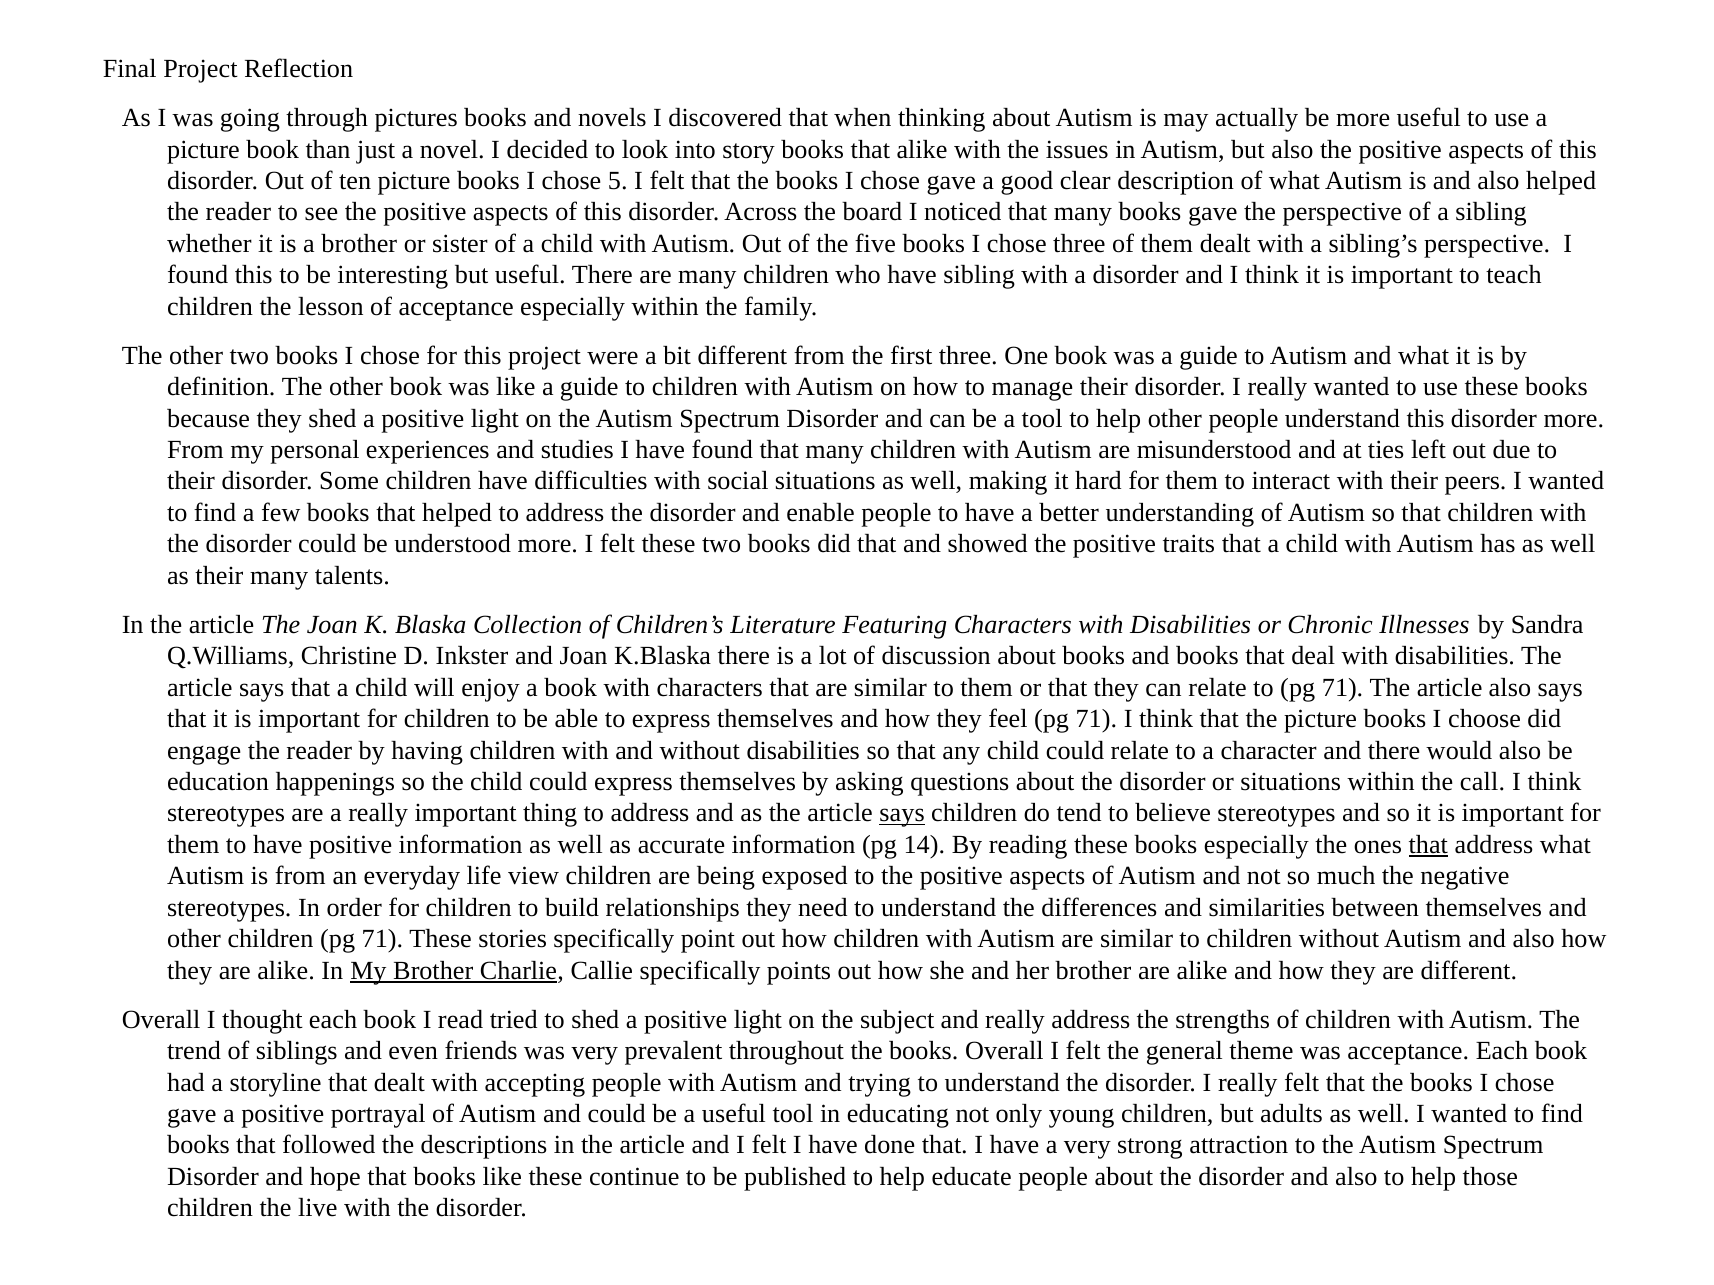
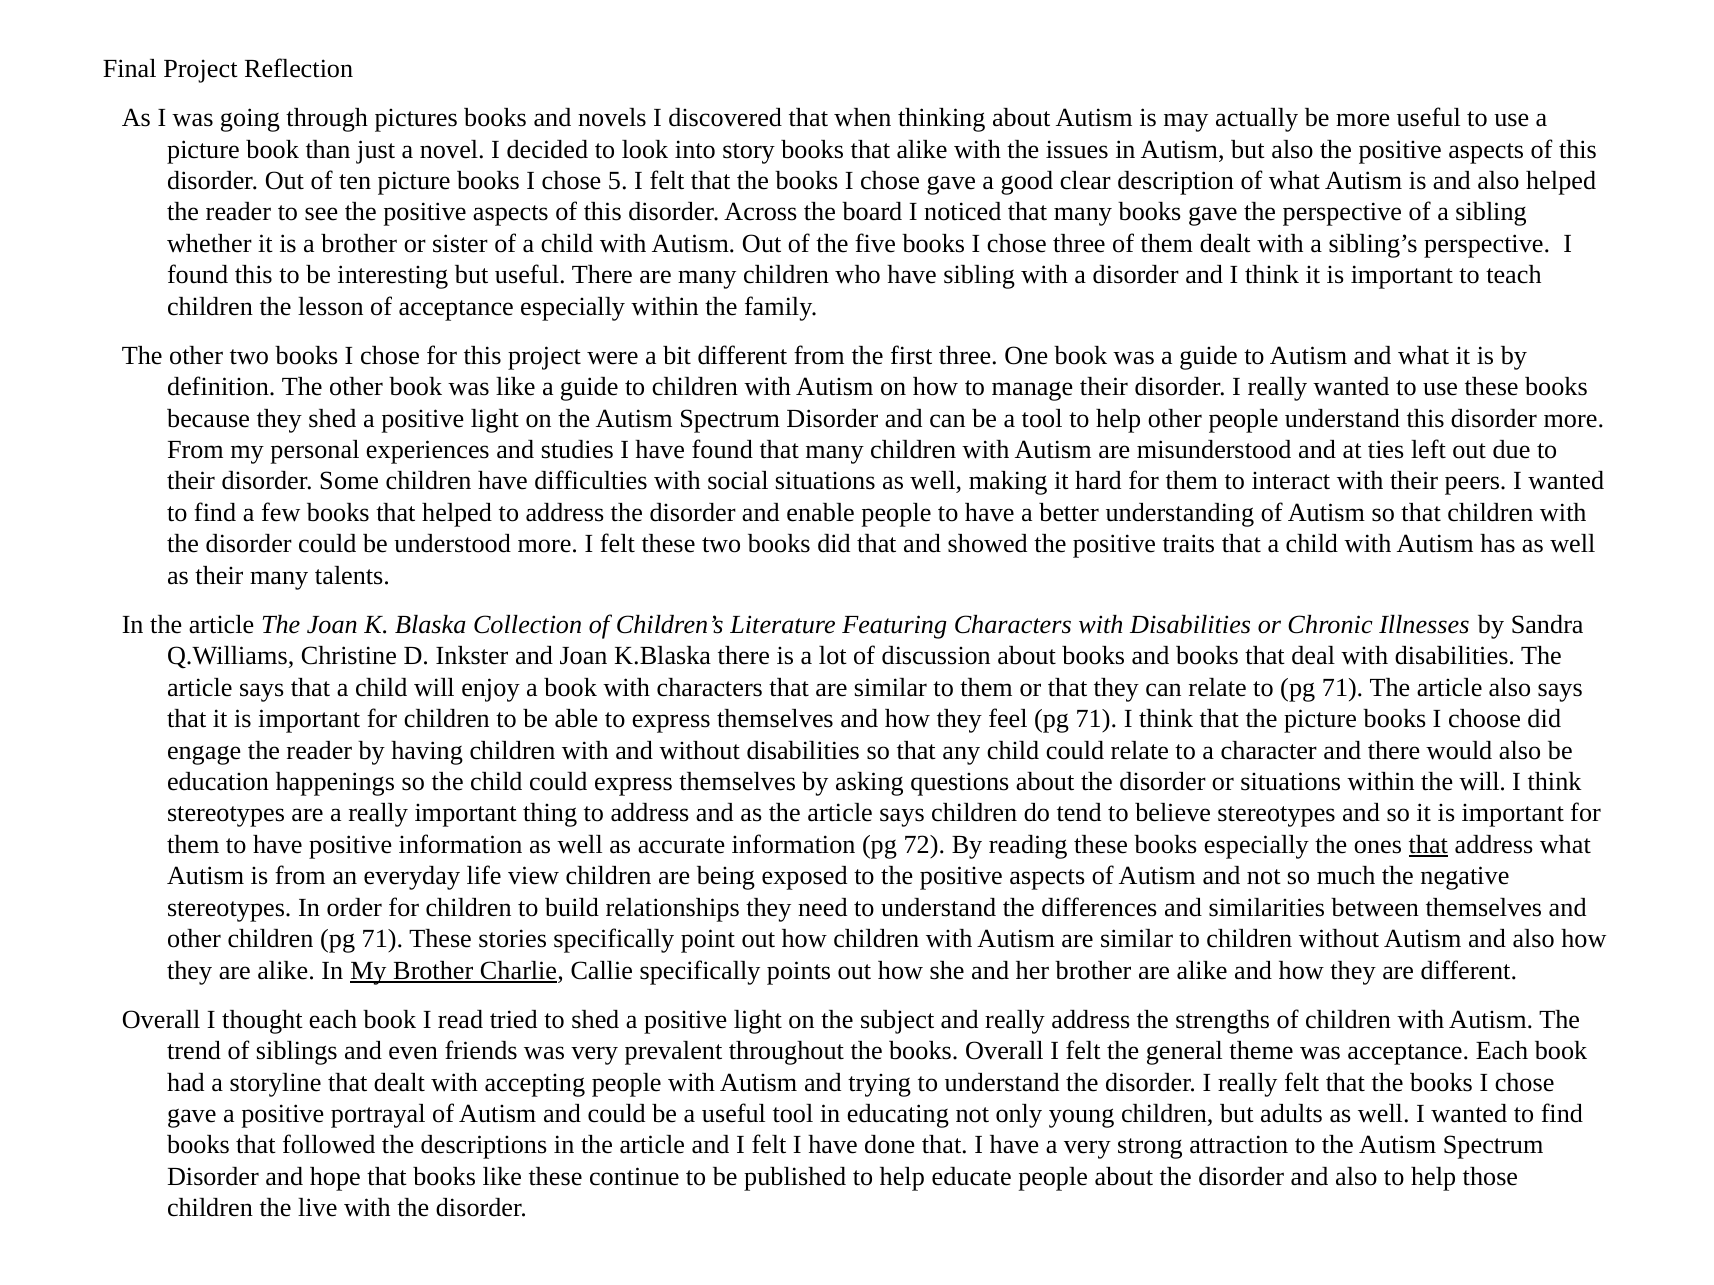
the call: call -> will
says at (902, 814) underline: present -> none
14: 14 -> 72
